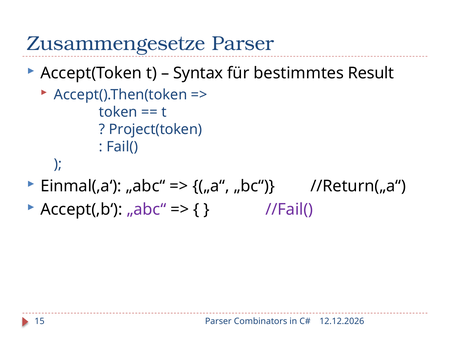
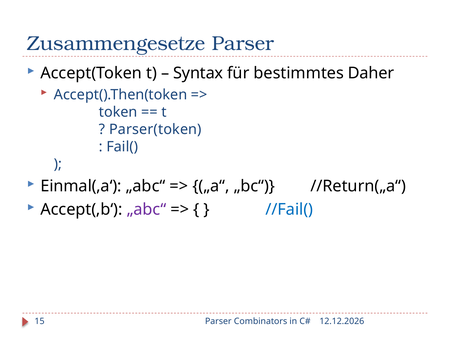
Result: Result -> Daher
Project(token: Project(token -> Parser(token
//Fail( colour: purple -> blue
